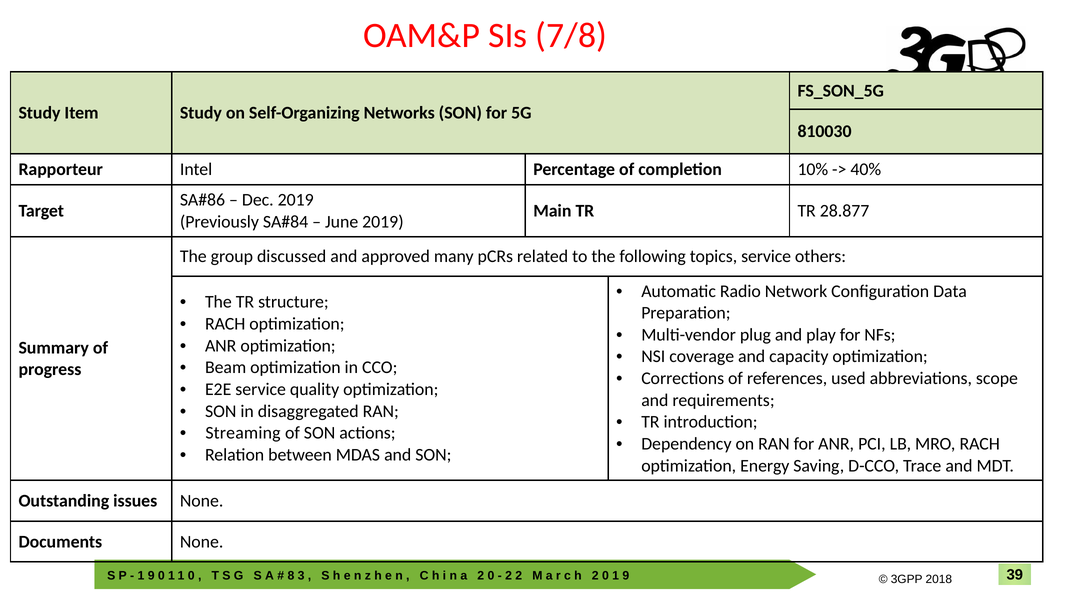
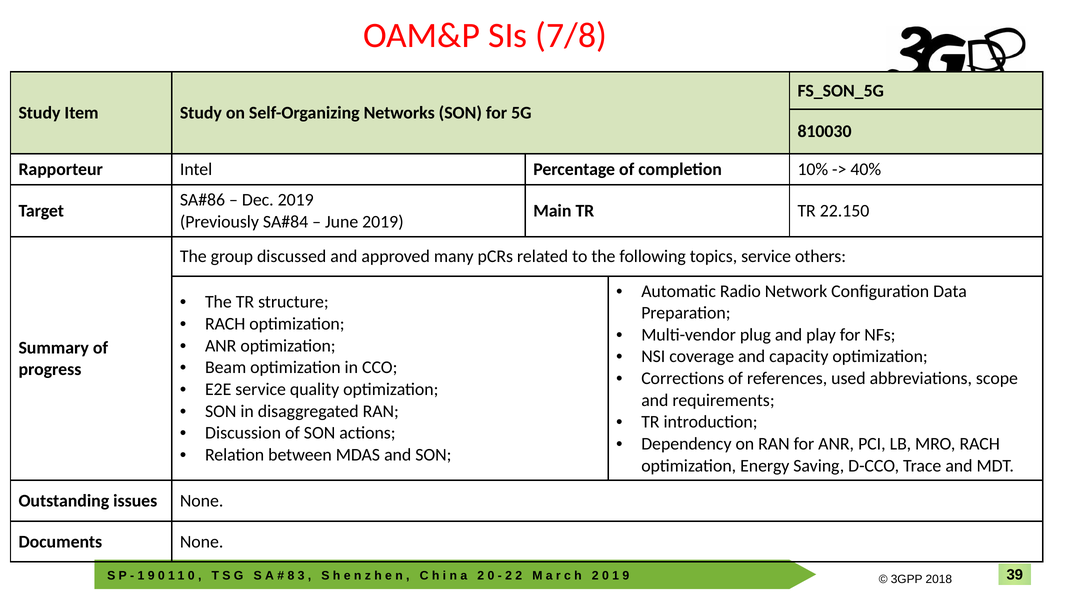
28.877: 28.877 -> 22.150
Streaming: Streaming -> Discussion
